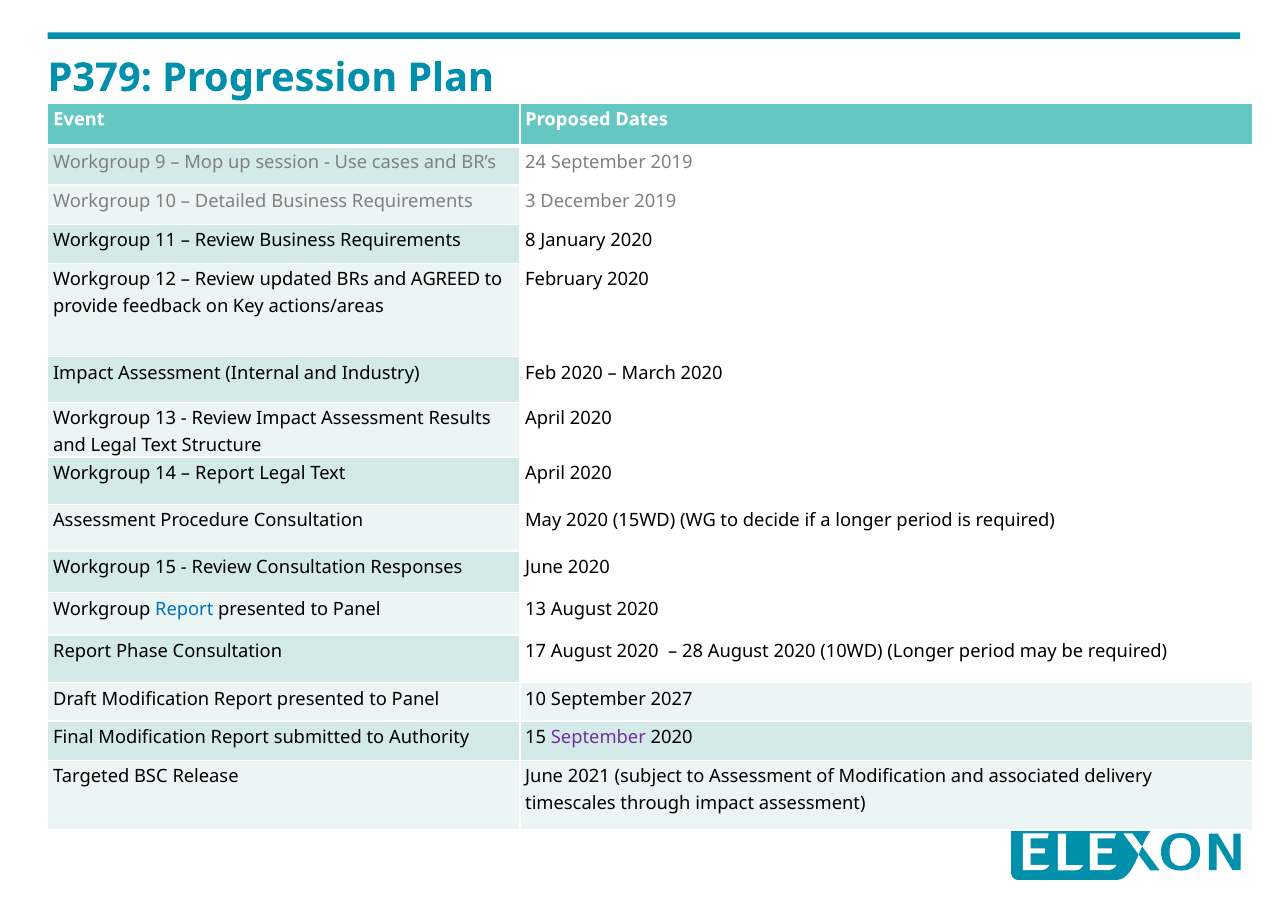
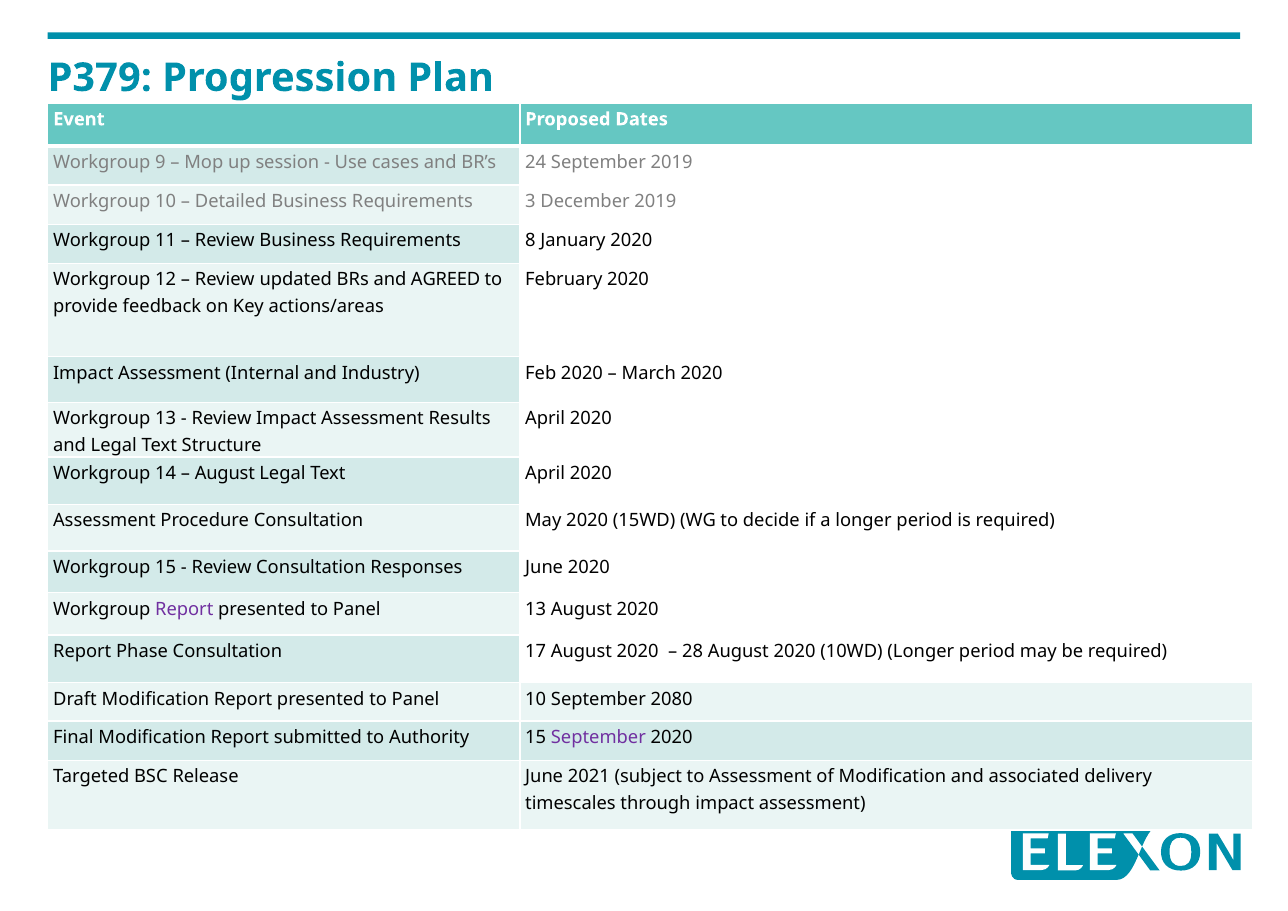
Report at (225, 473): Report -> August
Report at (184, 609) colour: blue -> purple
2027: 2027 -> 2080
